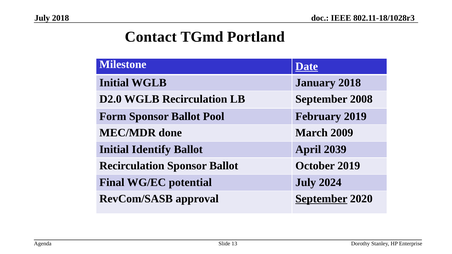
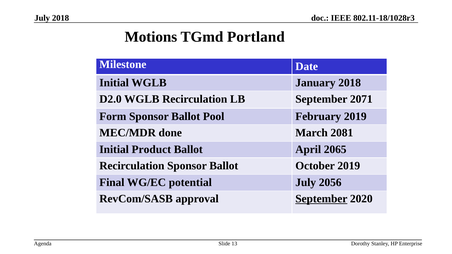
Contact: Contact -> Motions
Date underline: present -> none
2008: 2008 -> 2071
2009: 2009 -> 2081
Identify: Identify -> Product
2039: 2039 -> 2065
2024: 2024 -> 2056
